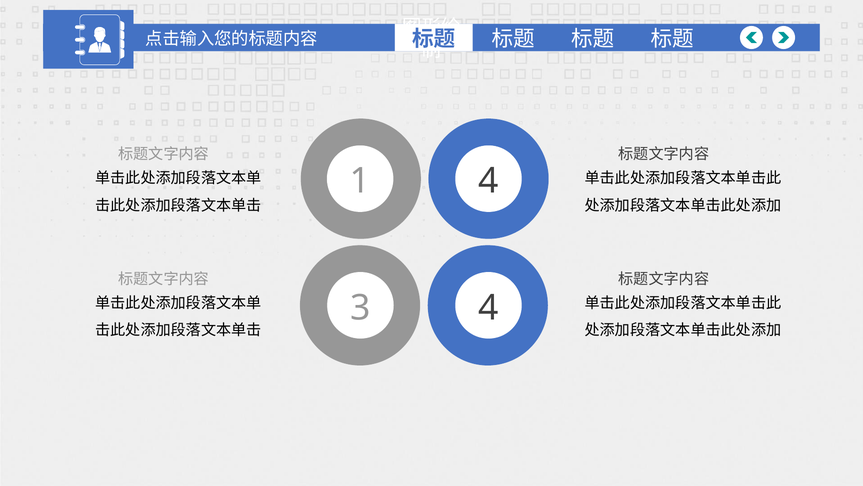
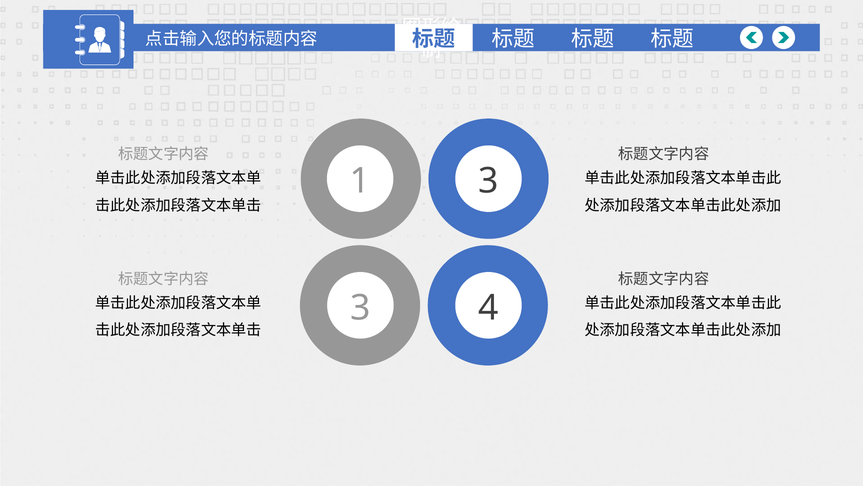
1 4: 4 -> 3
